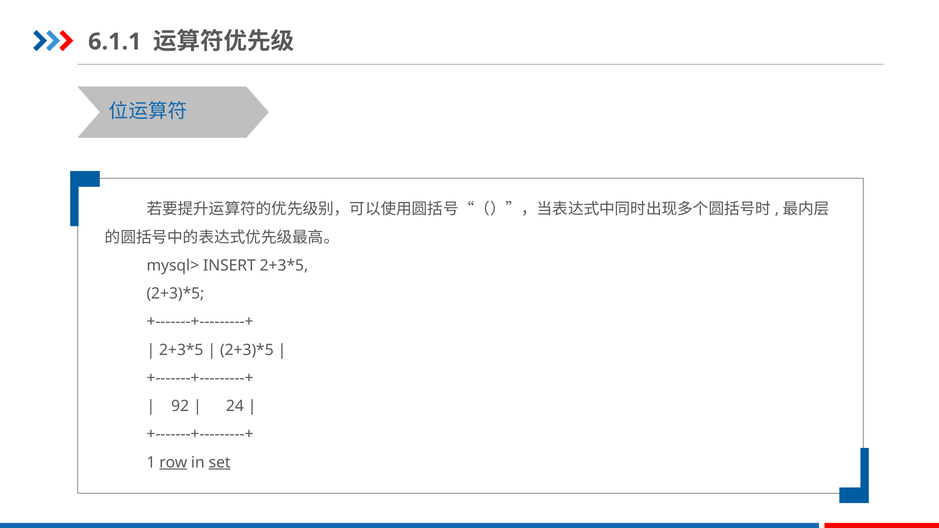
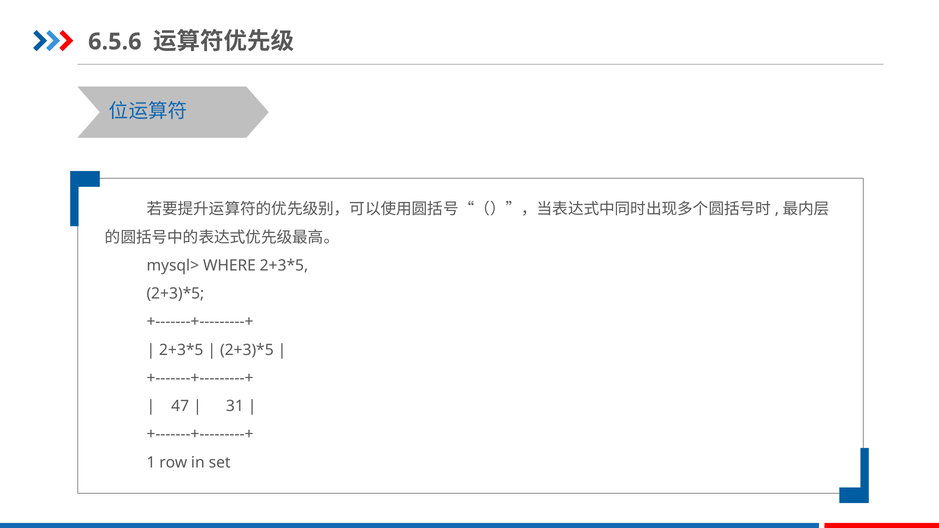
6.1.1: 6.1.1 -> 6.5.6
INSERT: INSERT -> WHERE
92: 92 -> 47
24: 24 -> 31
row underline: present -> none
set underline: present -> none
